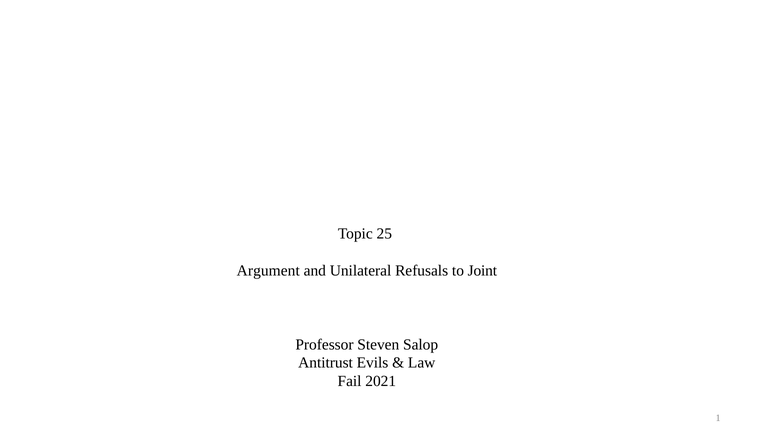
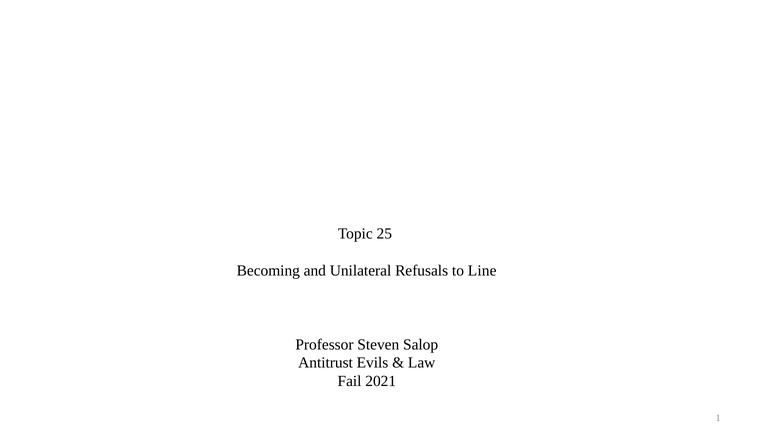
Argument: Argument -> Becoming
Joint: Joint -> Line
